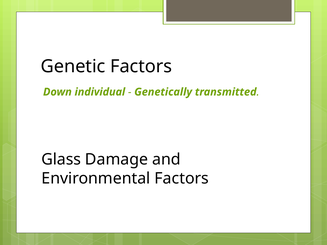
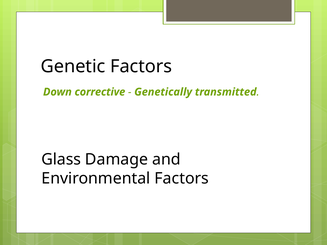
individual: individual -> corrective
